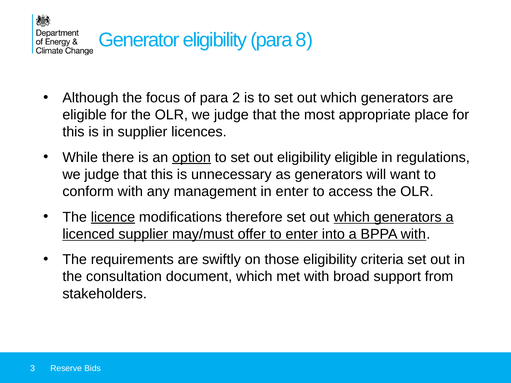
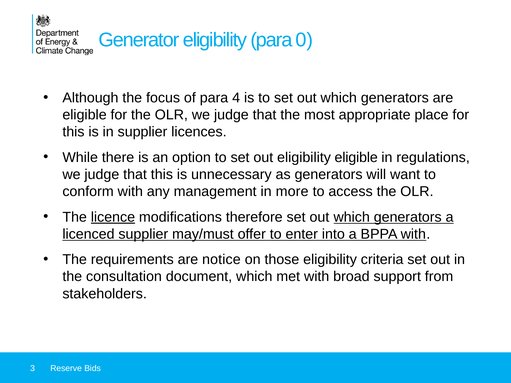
8: 8 -> 0
2: 2 -> 4
option underline: present -> none
in enter: enter -> more
swiftly: swiftly -> notice
